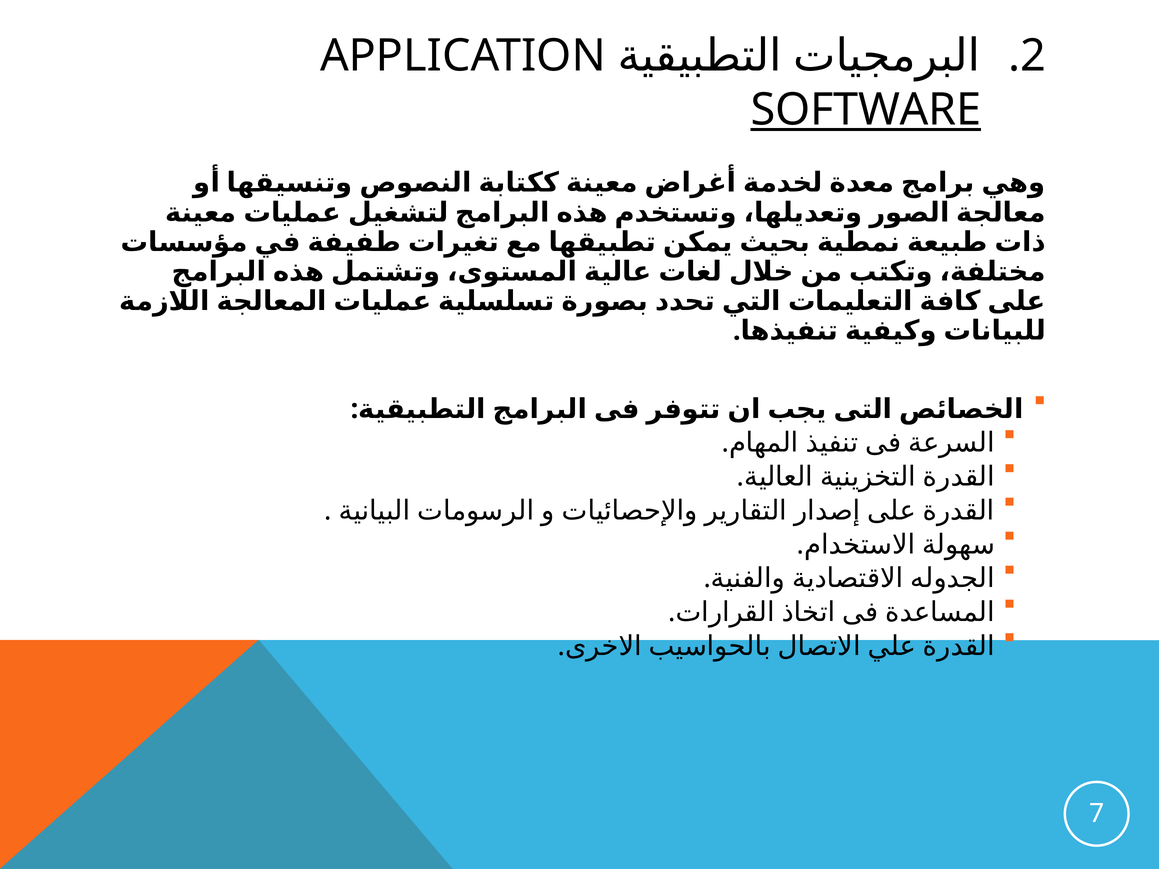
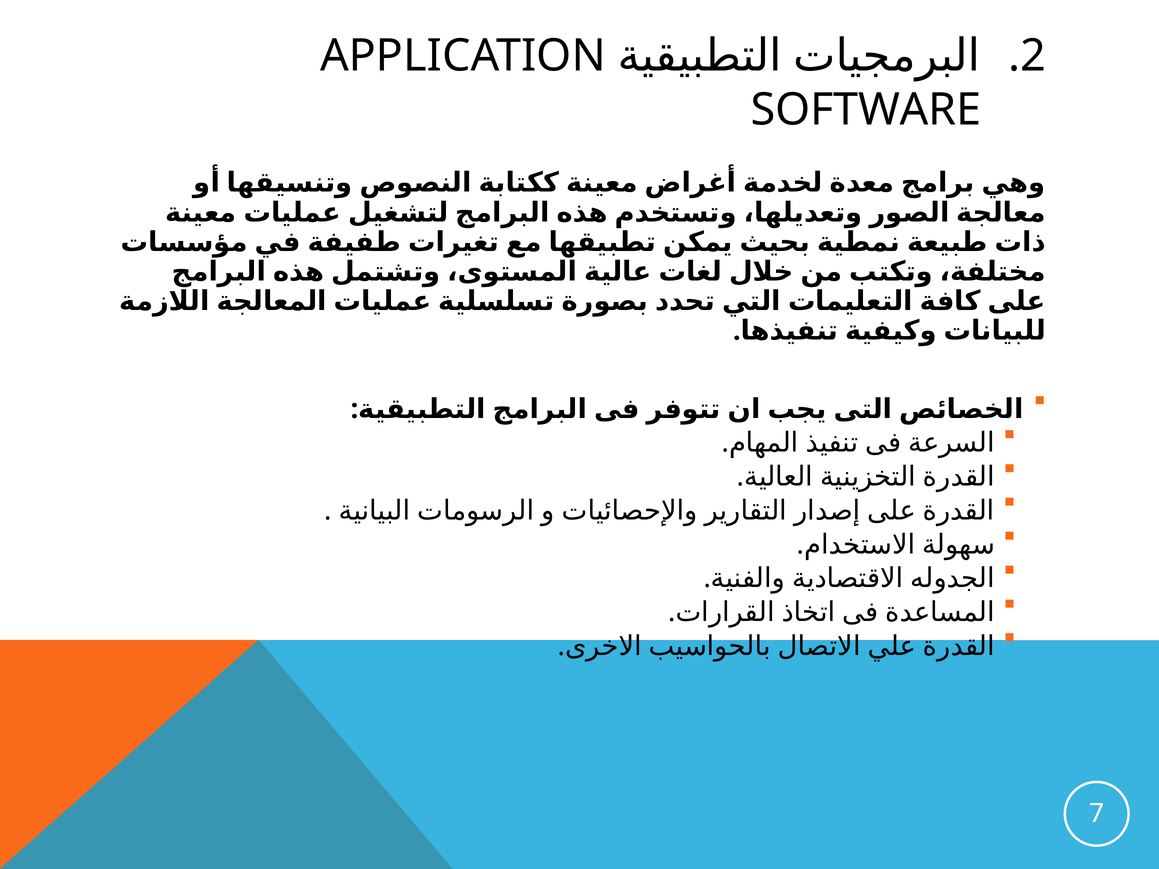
SOFTWARE underline: present -> none
